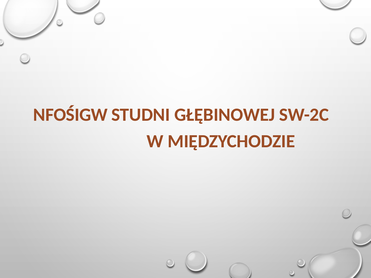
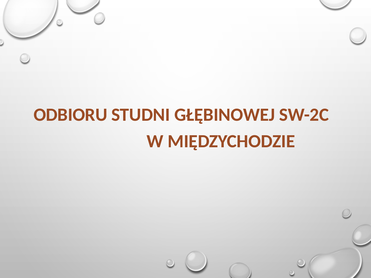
NFOŚIGW: NFOŚIGW -> ODBIORU
